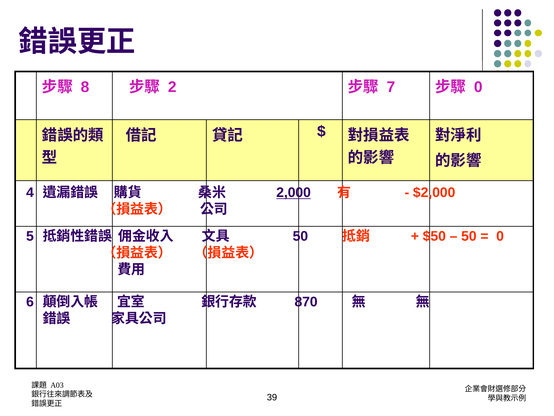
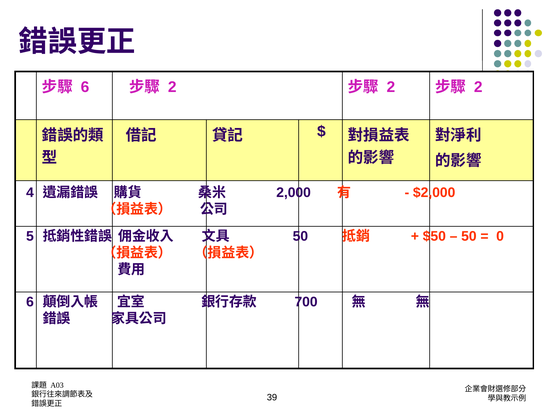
8 at (85, 87): 8 -> 6
7 at (391, 87): 7 -> 2
0 at (478, 87): 0 -> 2
2,000 underline: present -> none
870: 870 -> 700
